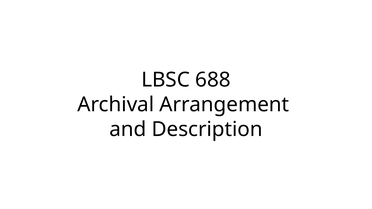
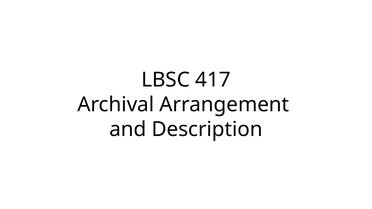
688: 688 -> 417
